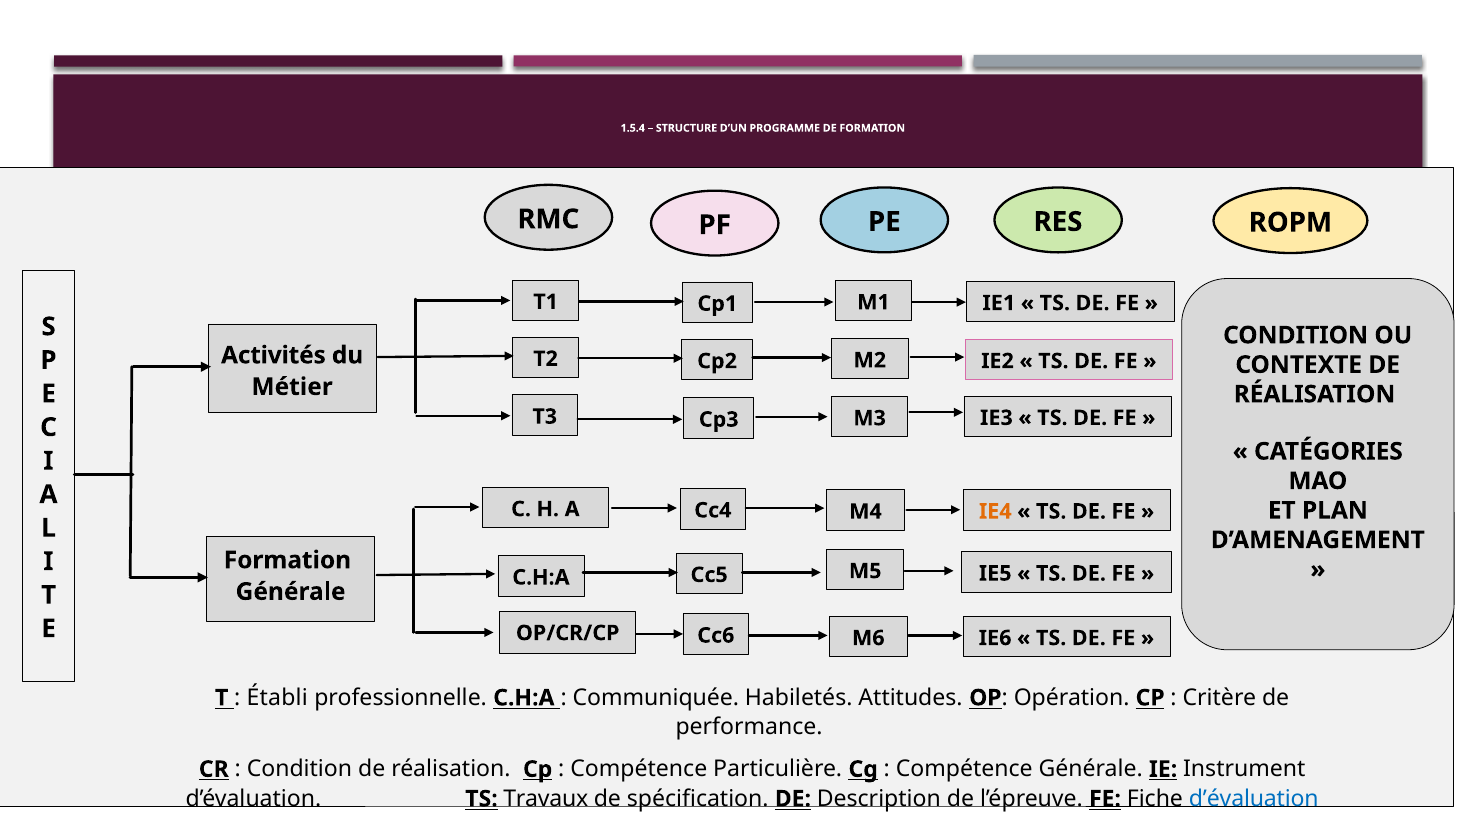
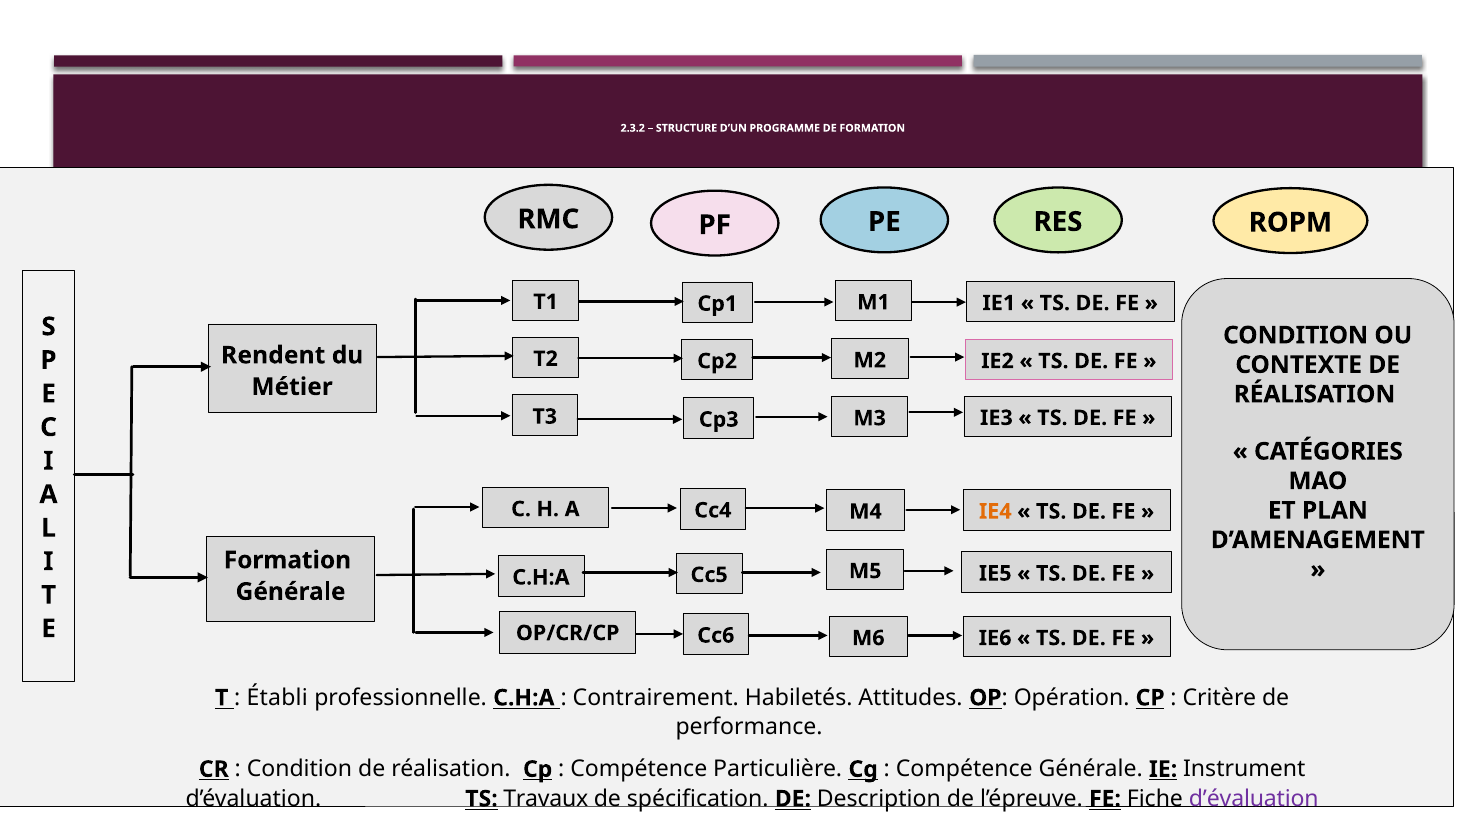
1.5.4: 1.5.4 -> 2.3.2
Activités: Activités -> Rendent
Communiquée: Communiquée -> Contrairement
d’évaluation at (1254, 799) colour: blue -> purple
